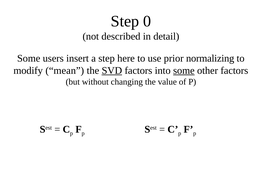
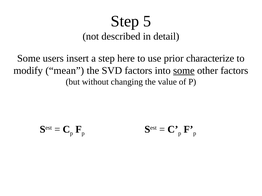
0: 0 -> 5
normalizing: normalizing -> characterize
SVD underline: present -> none
